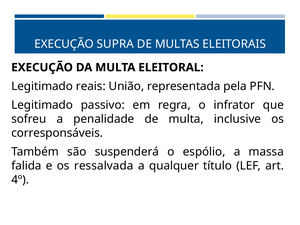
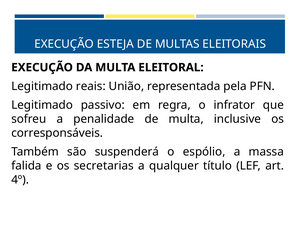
SUPRA: SUPRA -> ESTEJA
ressalvada: ressalvada -> secretarias
